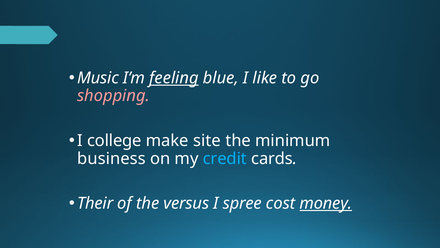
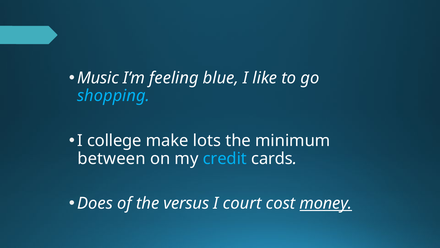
feeling underline: present -> none
shopping colour: pink -> light blue
site: site -> lots
business: business -> between
Their: Their -> Does
spree: spree -> court
